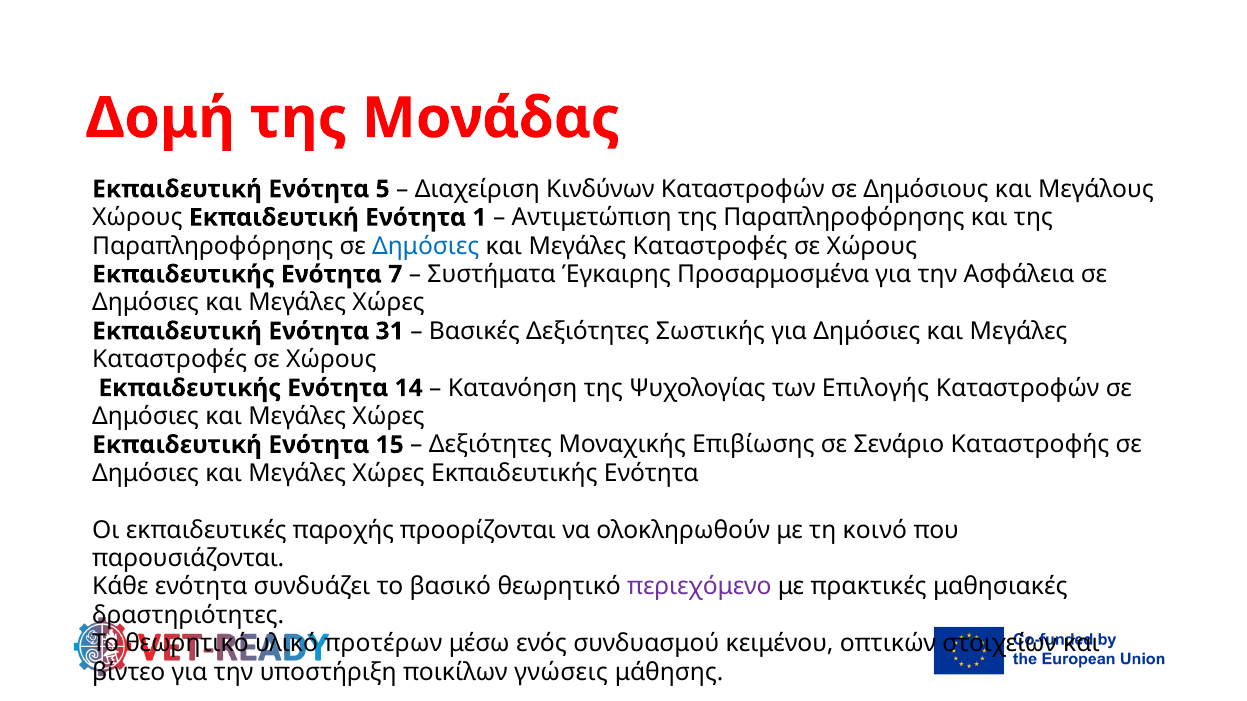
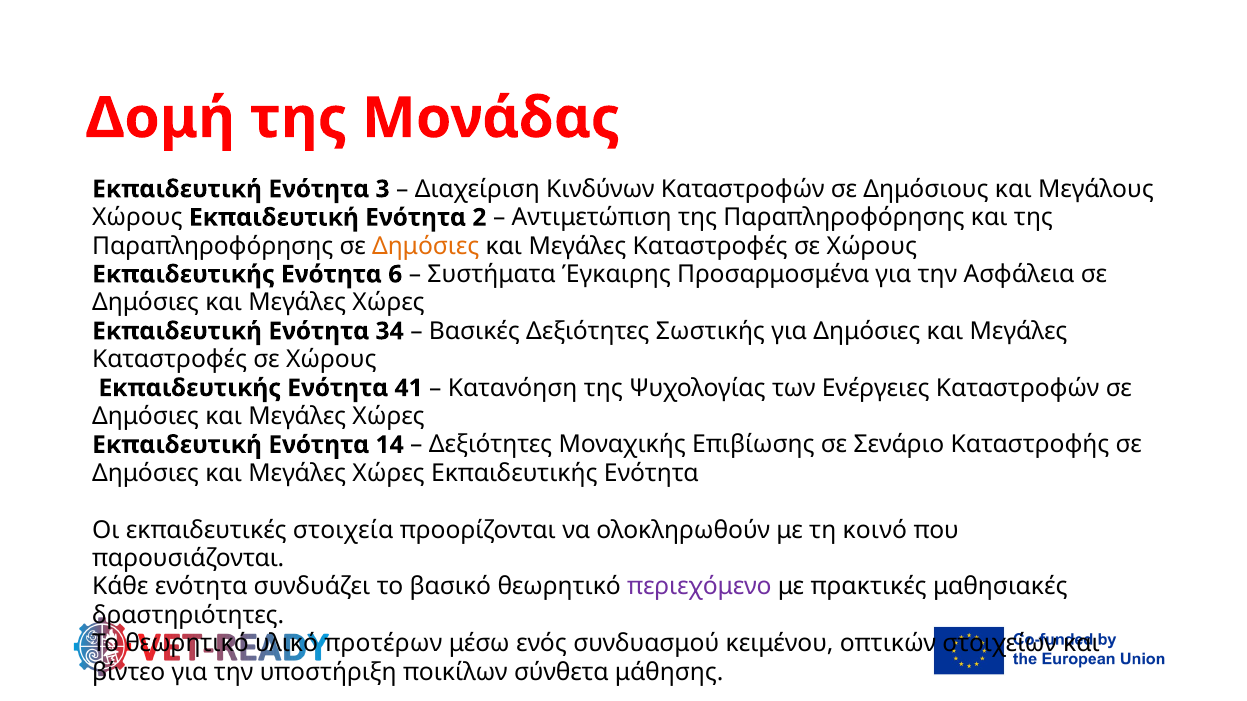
5: 5 -> 3
1: 1 -> 2
Δημόσιες at (426, 246) colour: blue -> orange
7: 7 -> 6
31: 31 -> 34
14: 14 -> 41
Επιλογής: Επιλογής -> Ενέργειες
15: 15 -> 14
παροχής: παροχής -> στοιχεία
γνώσεις: γνώσεις -> σύνθετα
